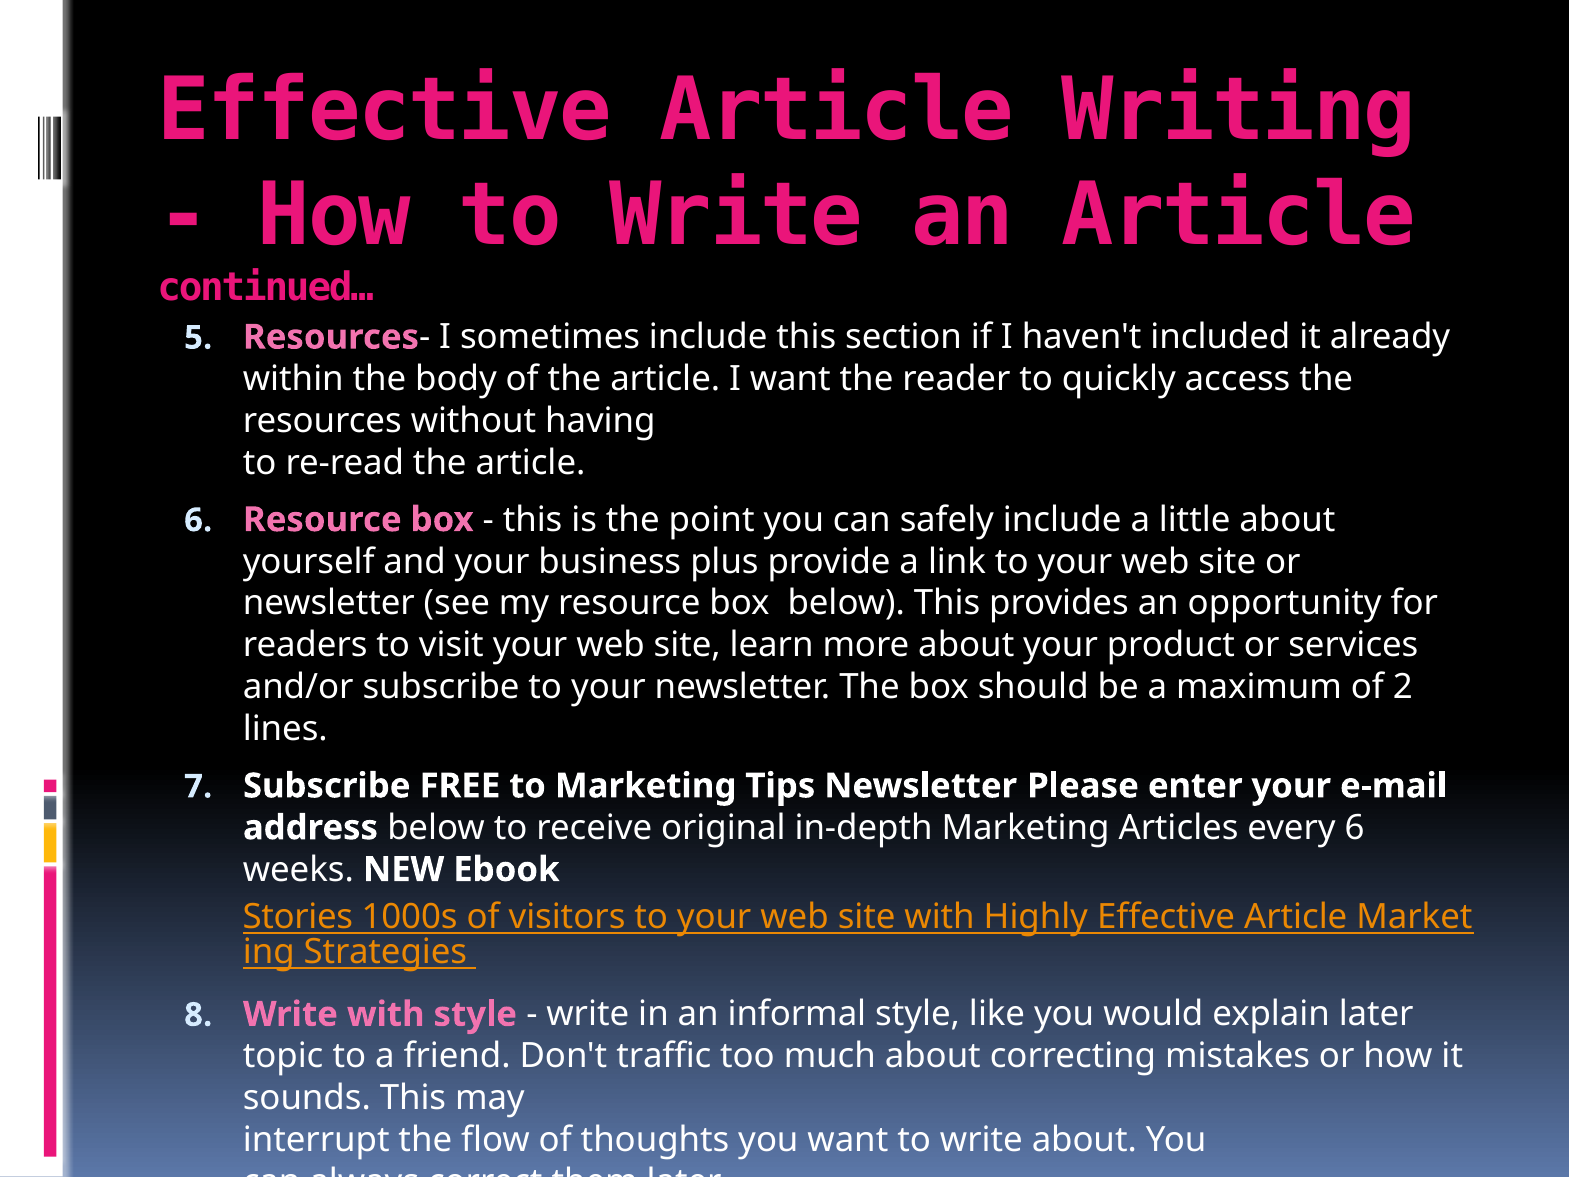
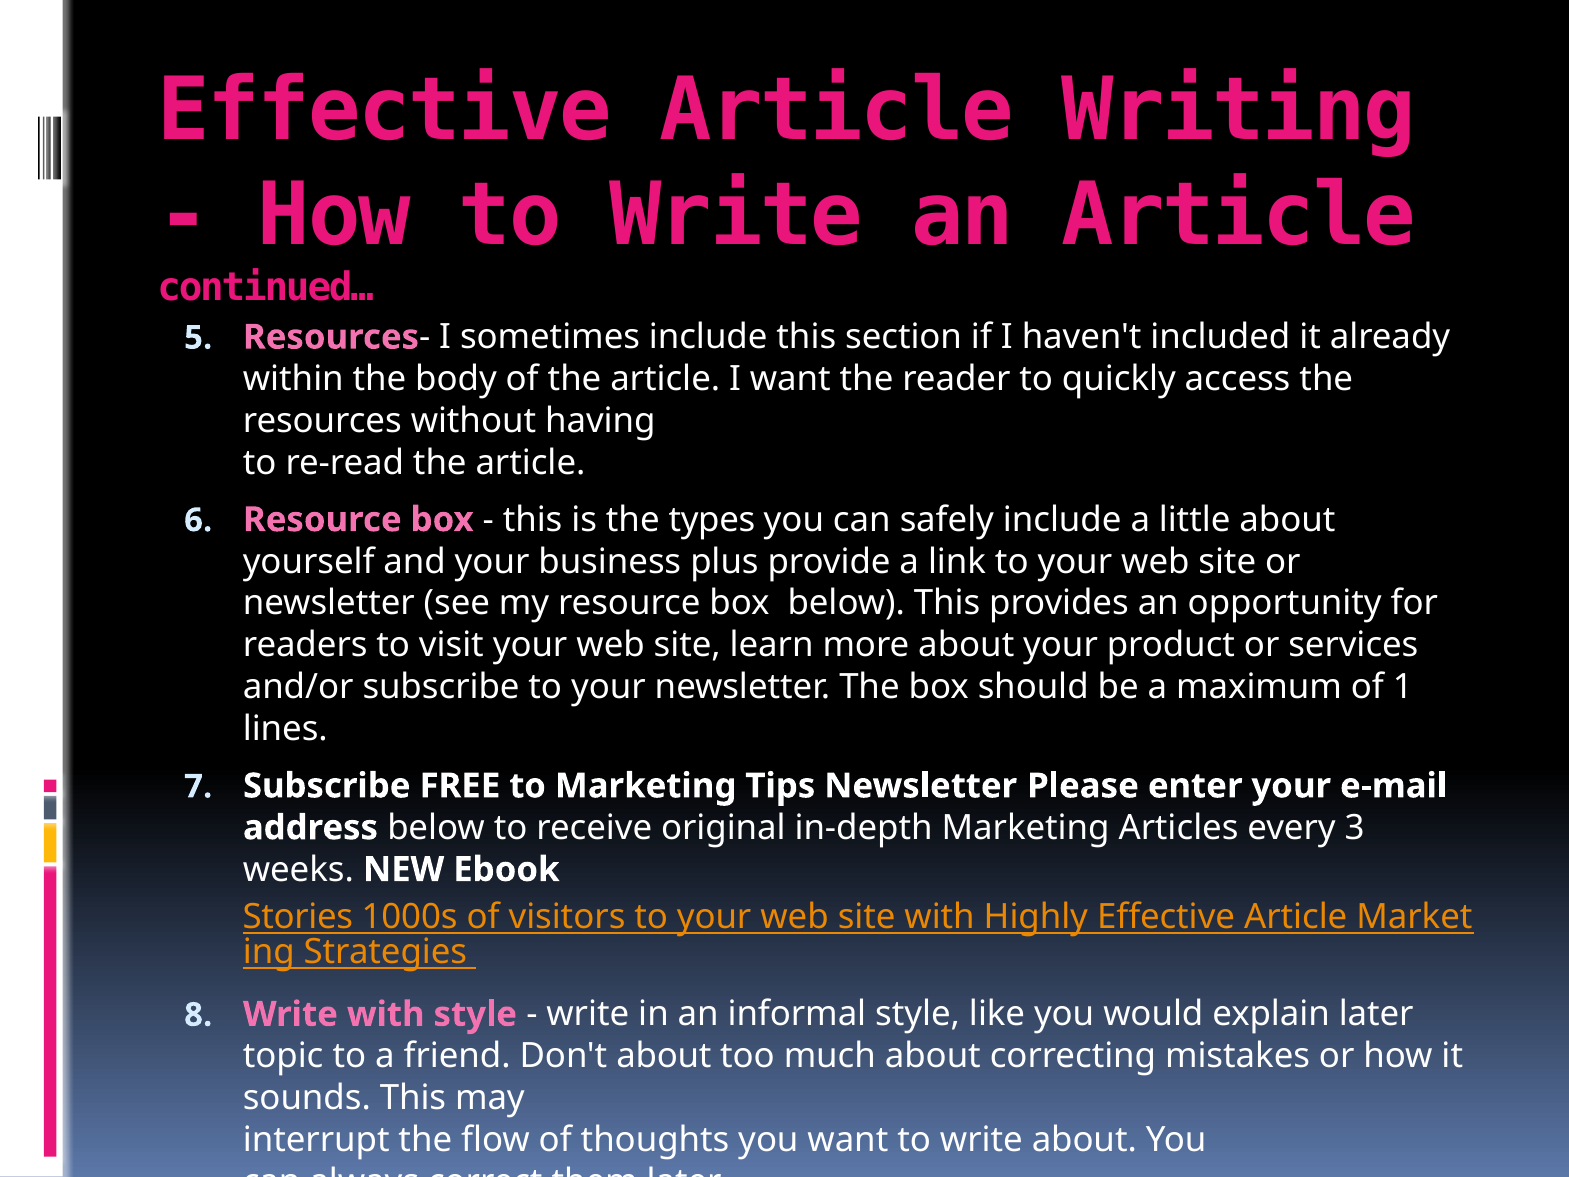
point: point -> types
2: 2 -> 1
every 6: 6 -> 3
Don't traffic: traffic -> about
